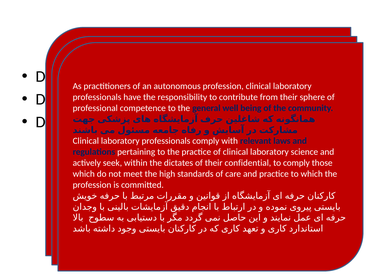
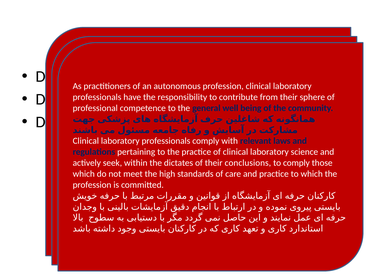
confidential: confidential -> conclusions
